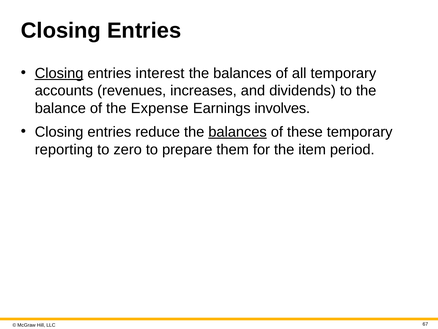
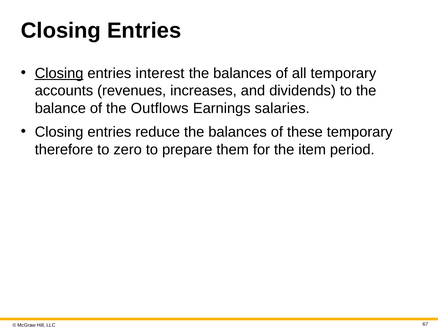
Expense: Expense -> Outflows
involves: involves -> salaries
balances at (238, 132) underline: present -> none
reporting: reporting -> therefore
